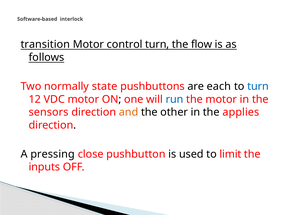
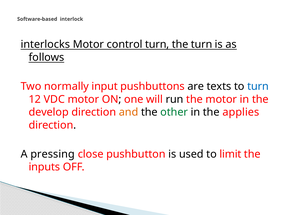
transition: transition -> interlocks
the flow: flow -> turn
state: state -> input
each: each -> texts
run colour: blue -> black
sensors: sensors -> develop
other colour: black -> green
